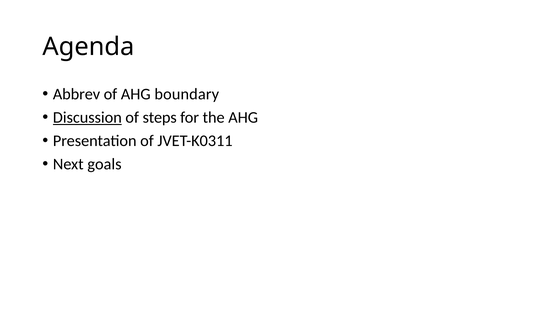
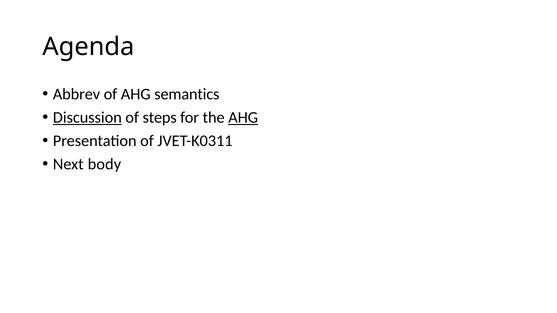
boundary: boundary -> semantics
AHG at (243, 118) underline: none -> present
goals: goals -> body
